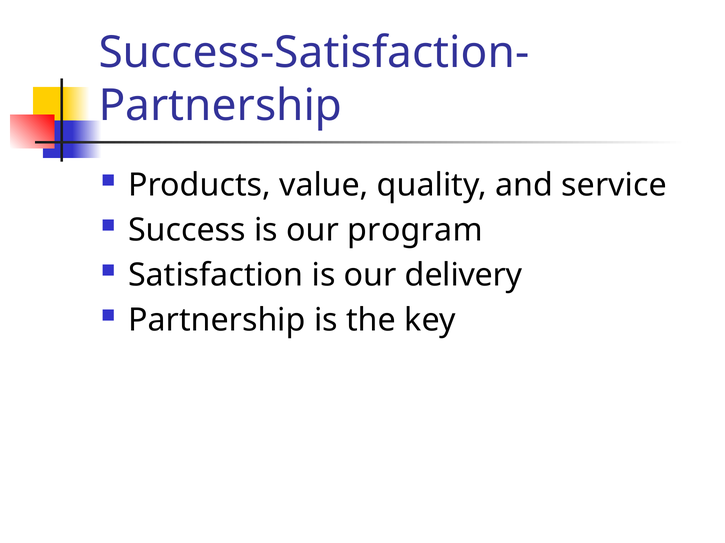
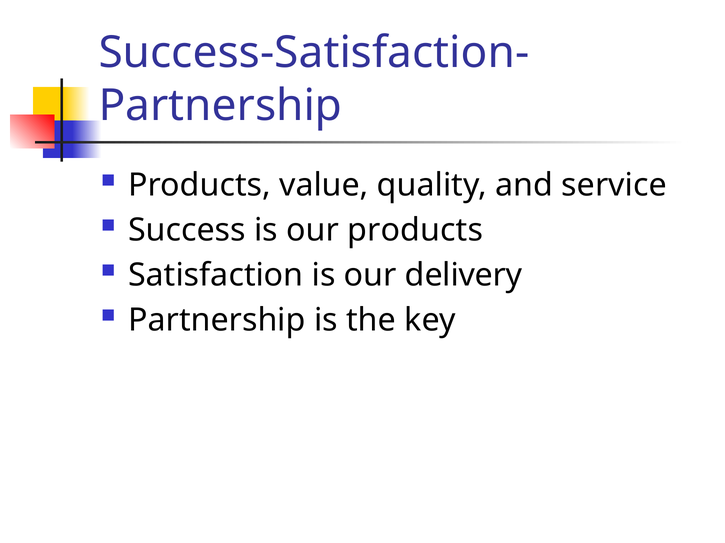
our program: program -> products
